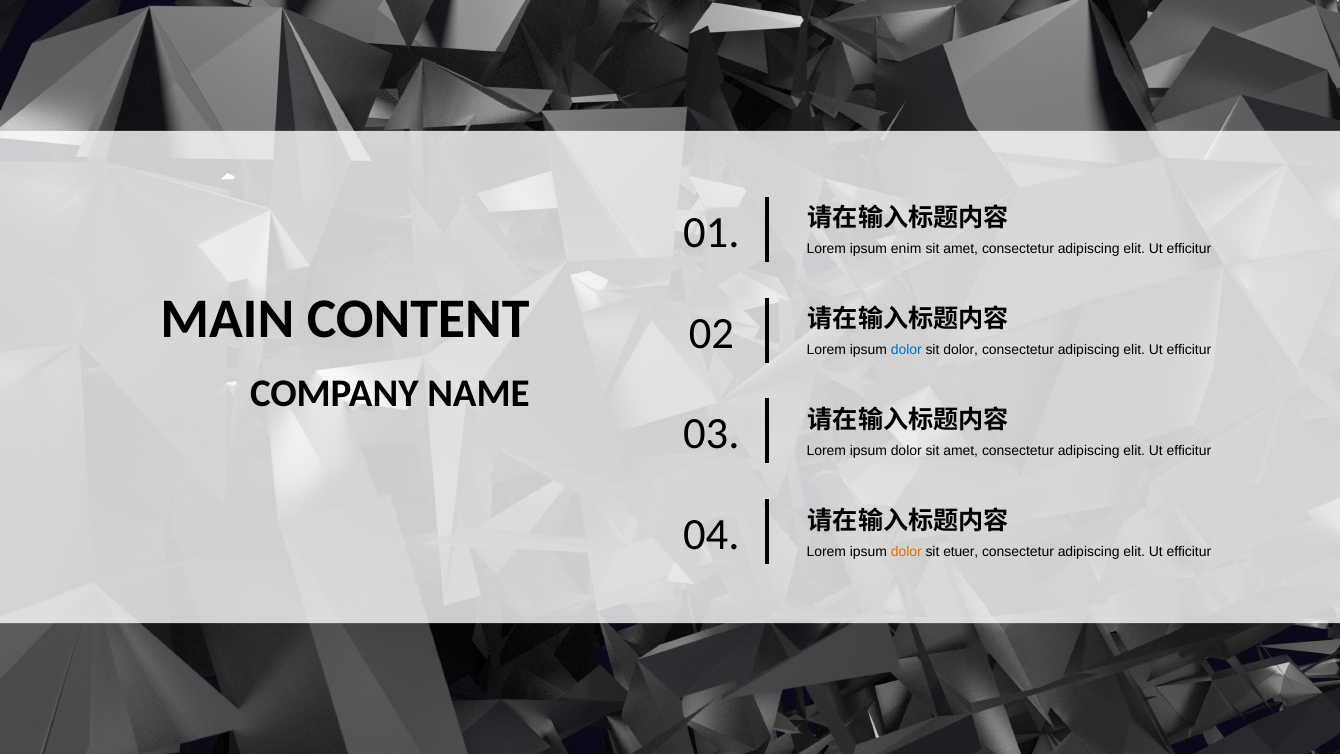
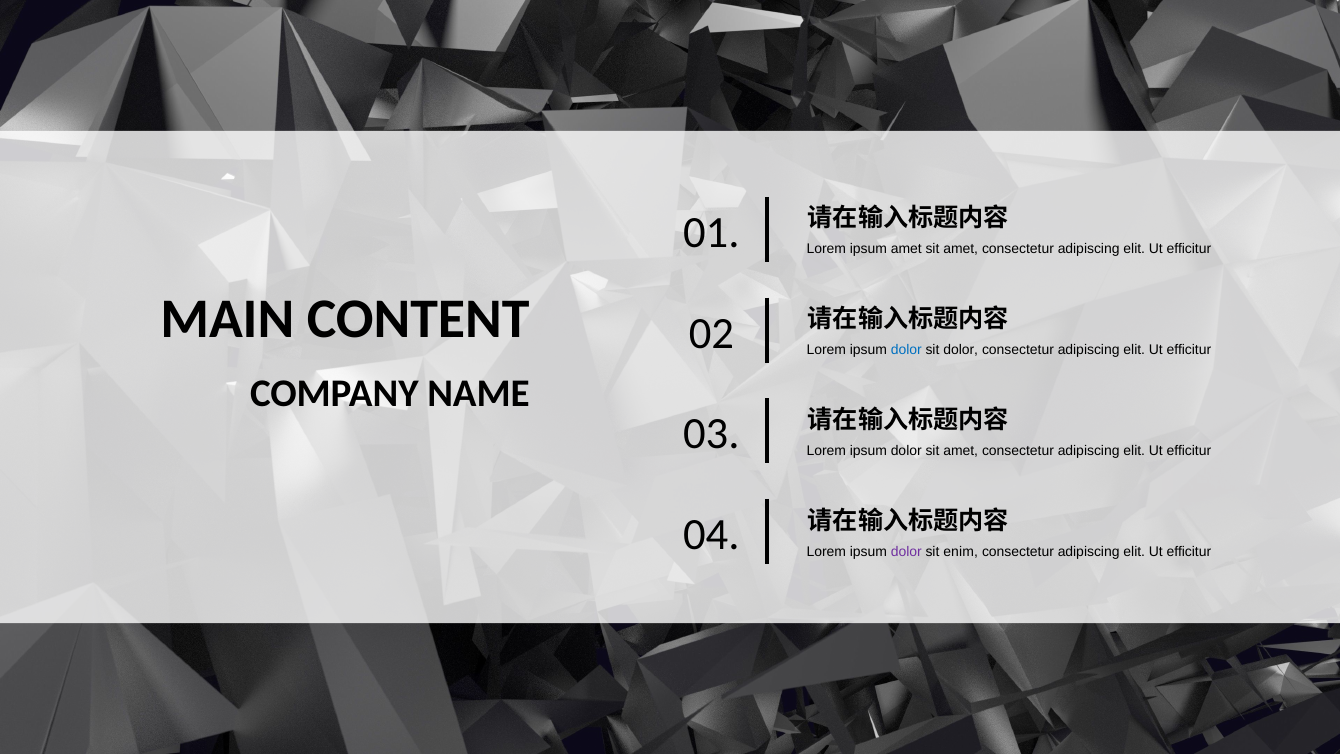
ipsum enim: enim -> amet
dolor at (906, 551) colour: orange -> purple
etuer: etuer -> enim
